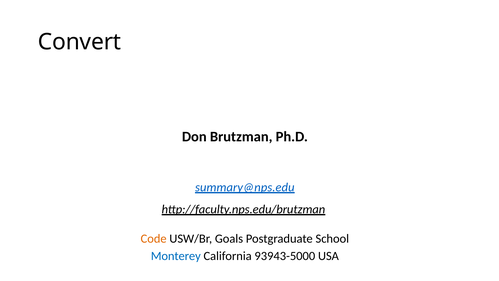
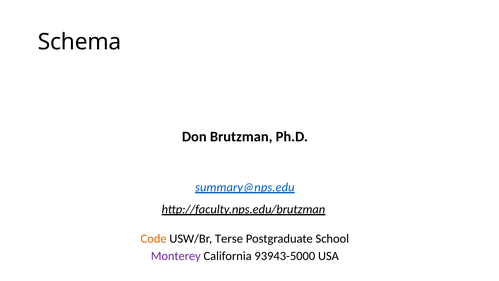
Convert: Convert -> Schema
Goals: Goals -> Terse
Monterey colour: blue -> purple
